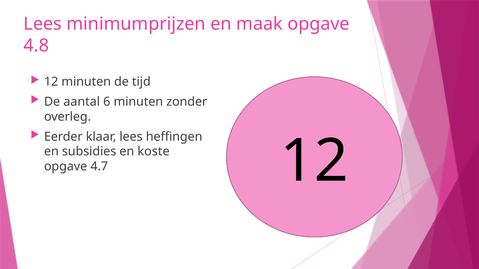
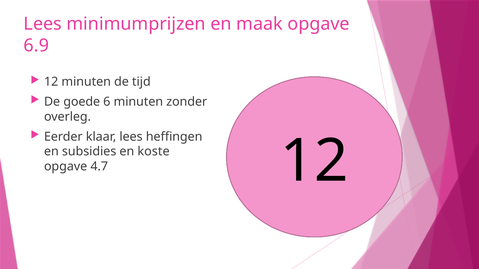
4.8: 4.8 -> 6.9
aantal: aantal -> goede
